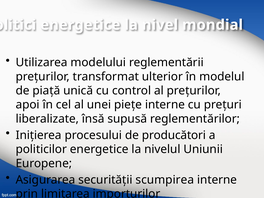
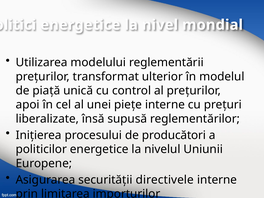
scumpirea: scumpirea -> directivele
